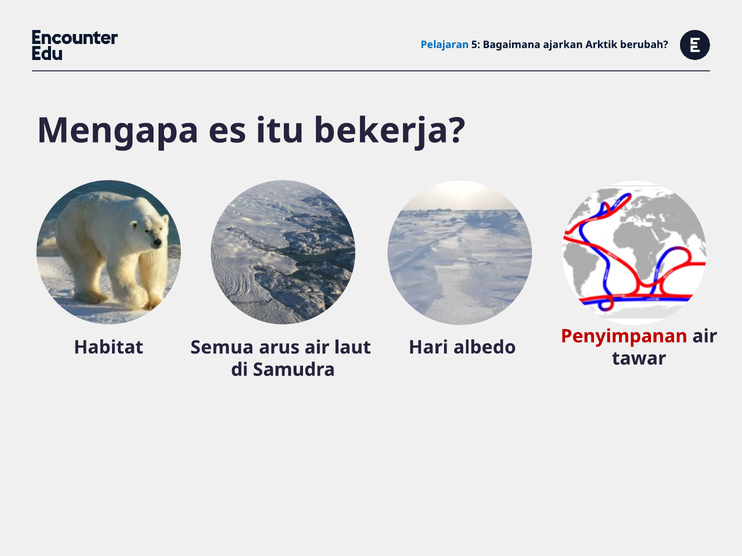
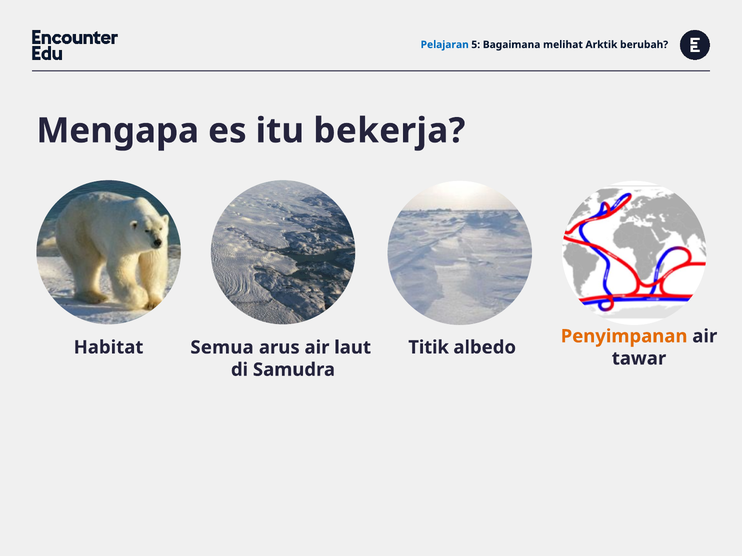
ajarkan: ajarkan -> melihat
Penyimpanan colour: red -> orange
Hari: Hari -> Titik
